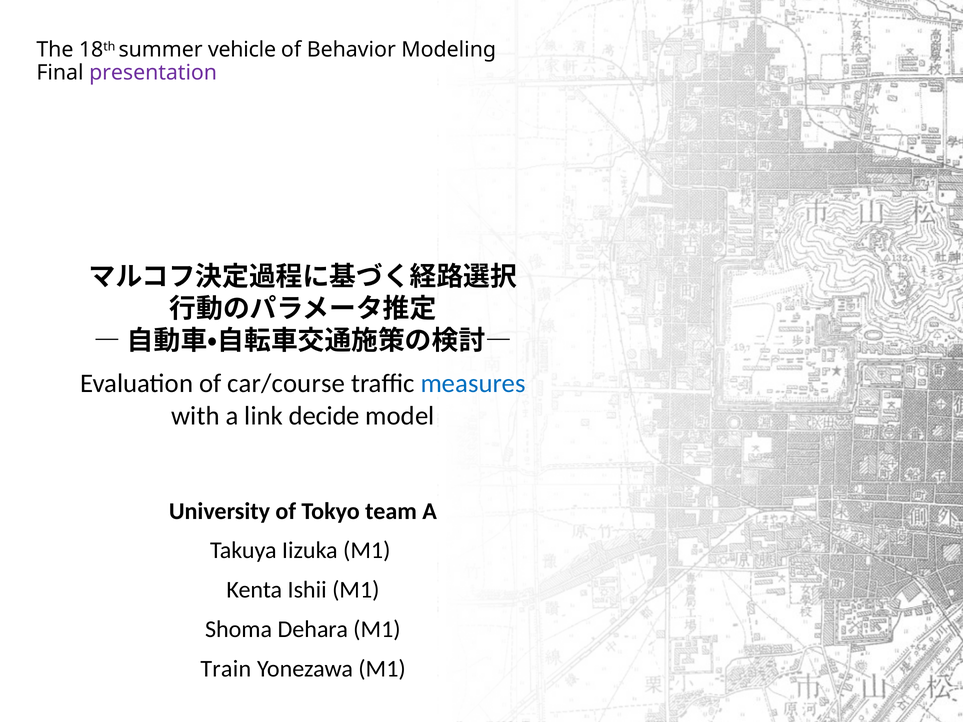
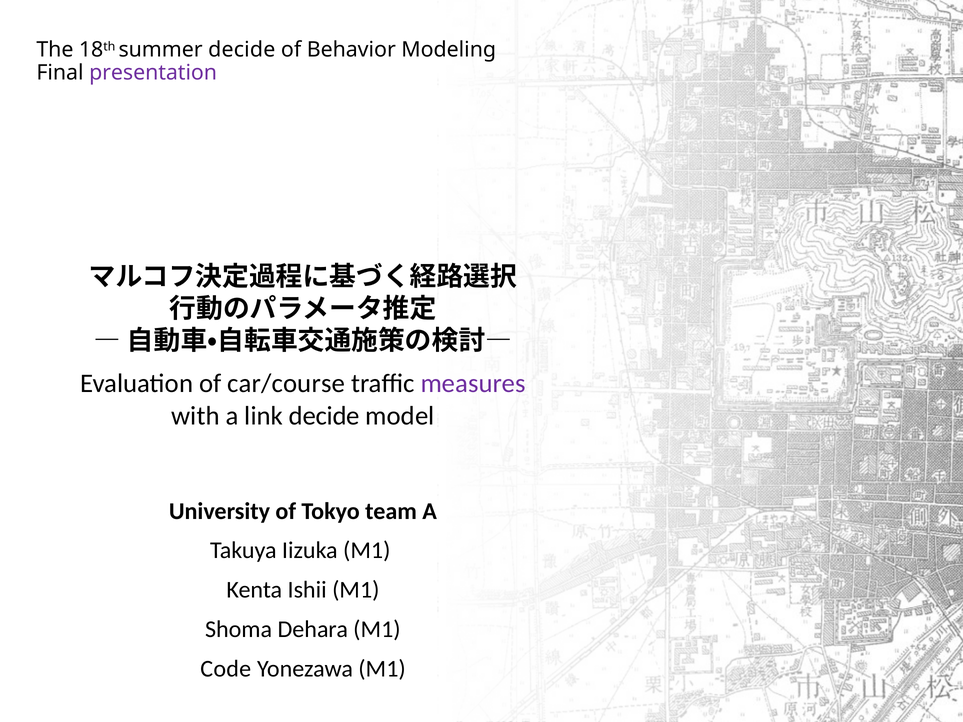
summer vehicle: vehicle -> decide
measures colour: blue -> purple
Train: Train -> Code
